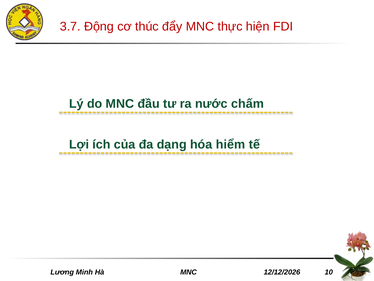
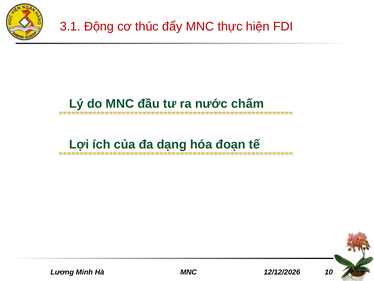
3.7: 3.7 -> 3.1
hiểm: hiểm -> đoạn
